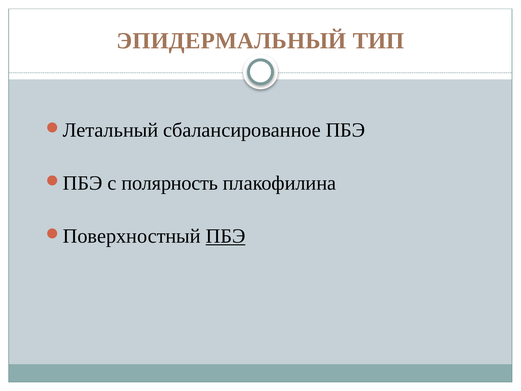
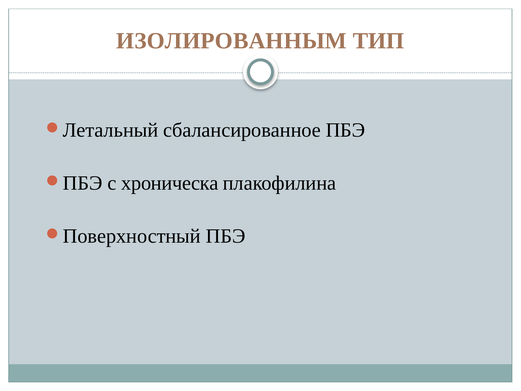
ЭПИДЕРМАЛЬНЫЙ: ЭПИДЕРМАЛЬНЫЙ -> ИЗОЛИРОВАННЫМ
полярность: полярность -> хроническа
ПБЭ at (226, 236) underline: present -> none
